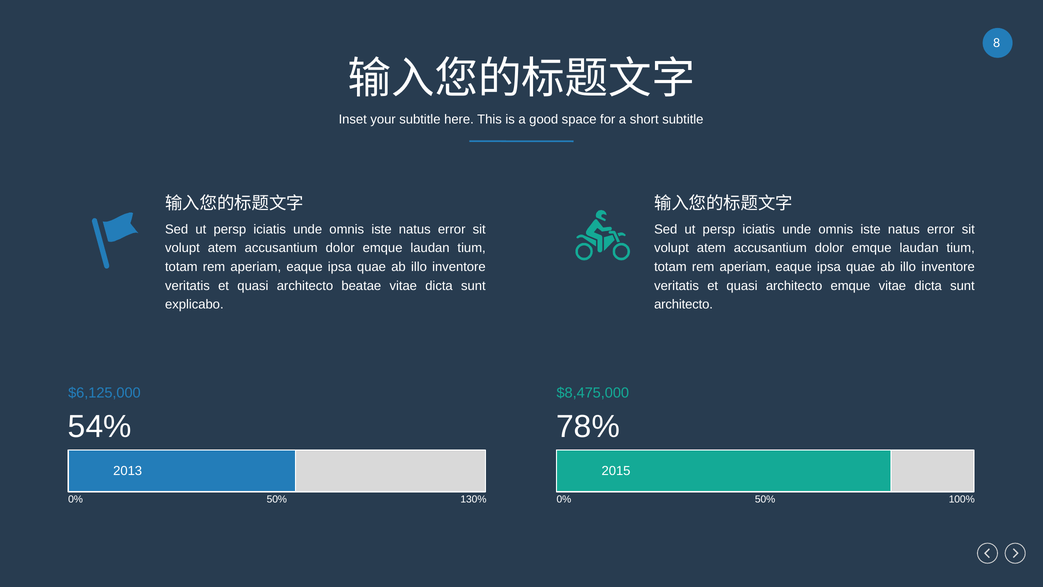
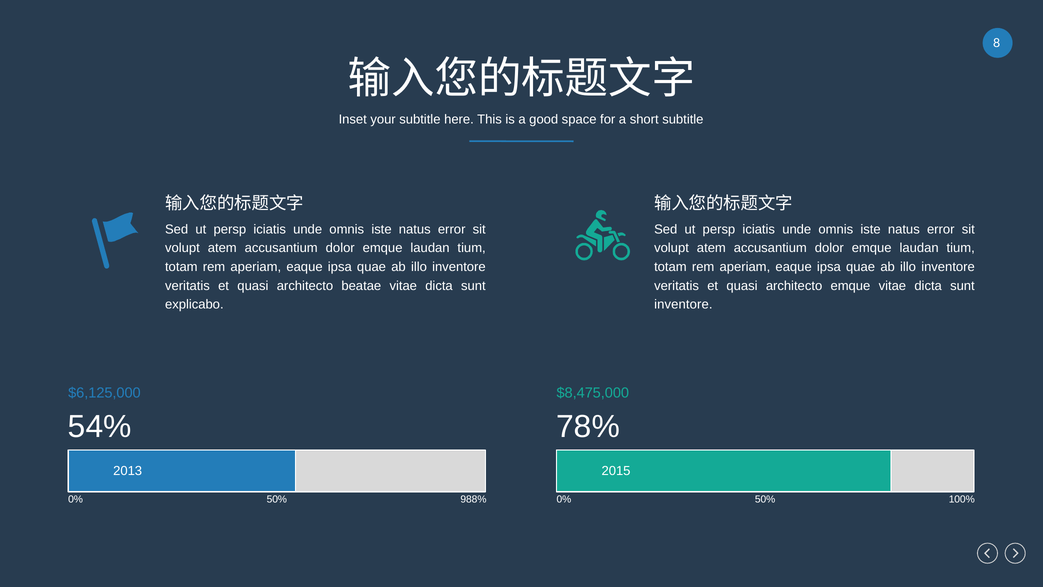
architecto at (684, 304): architecto -> inventore
130%: 130% -> 988%
